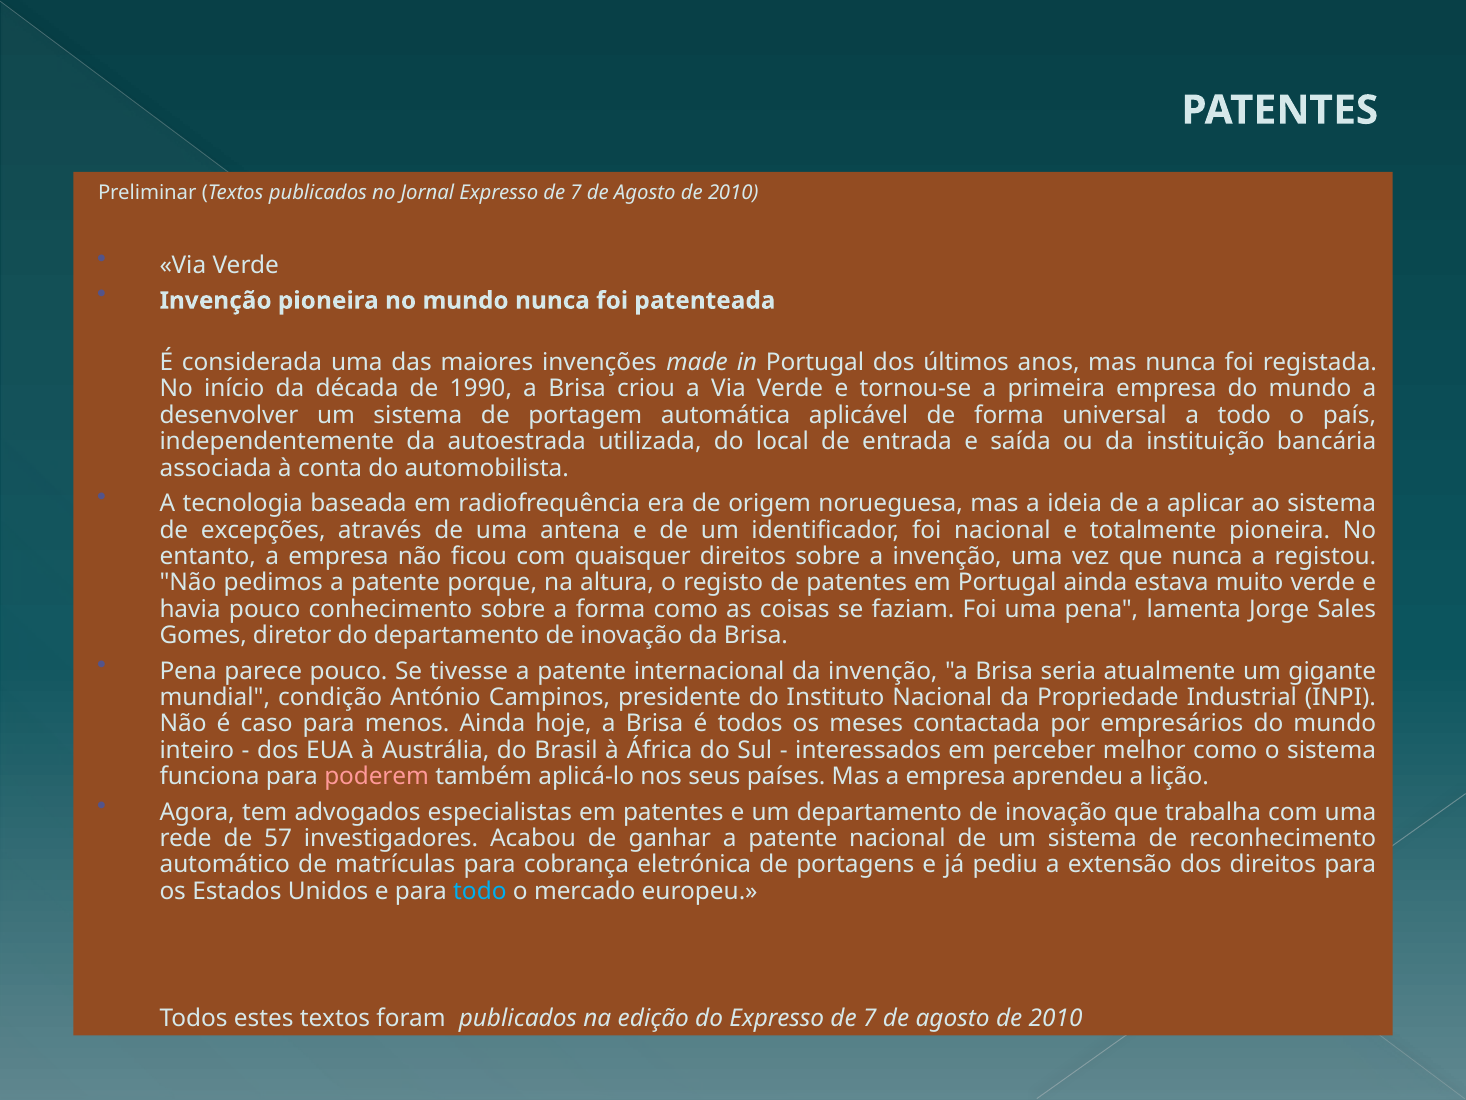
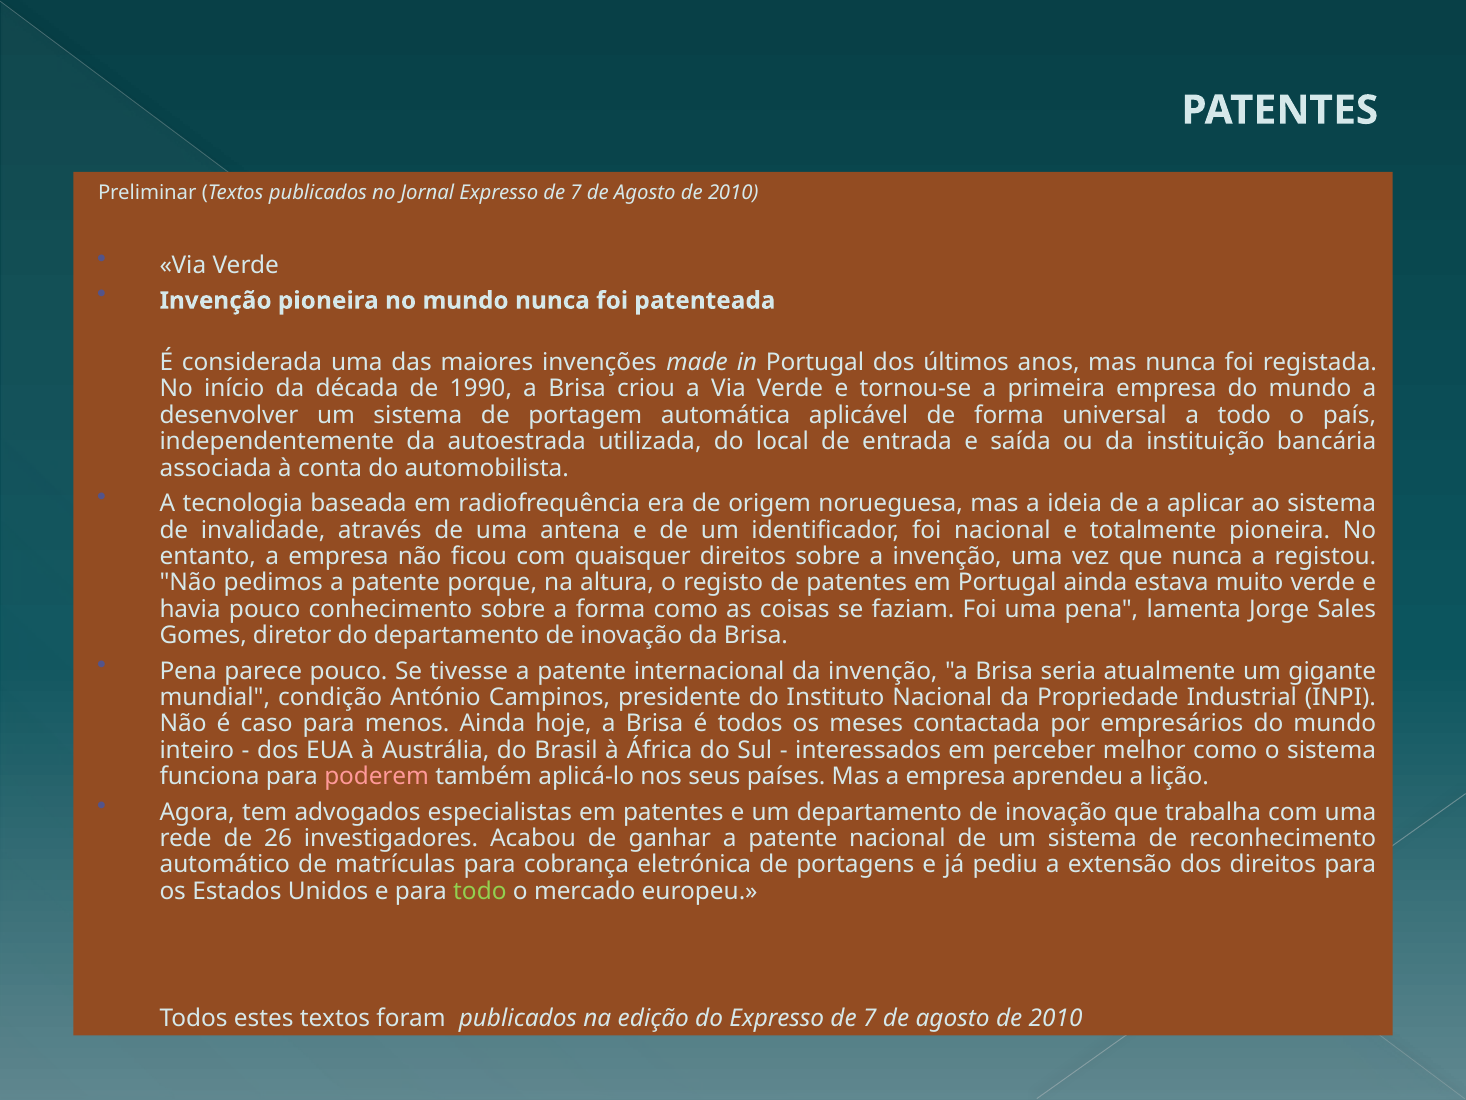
excepções: excepções -> invalidade
57: 57 -> 26
todo at (480, 891) colour: light blue -> light green
